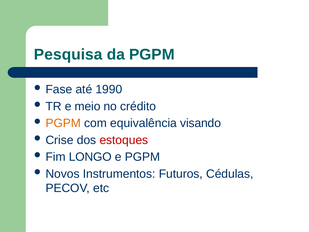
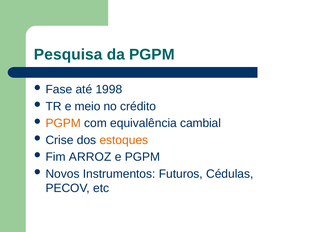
1990: 1990 -> 1998
visando: visando -> cambial
estoques colour: red -> orange
LONGO: LONGO -> ARROZ
